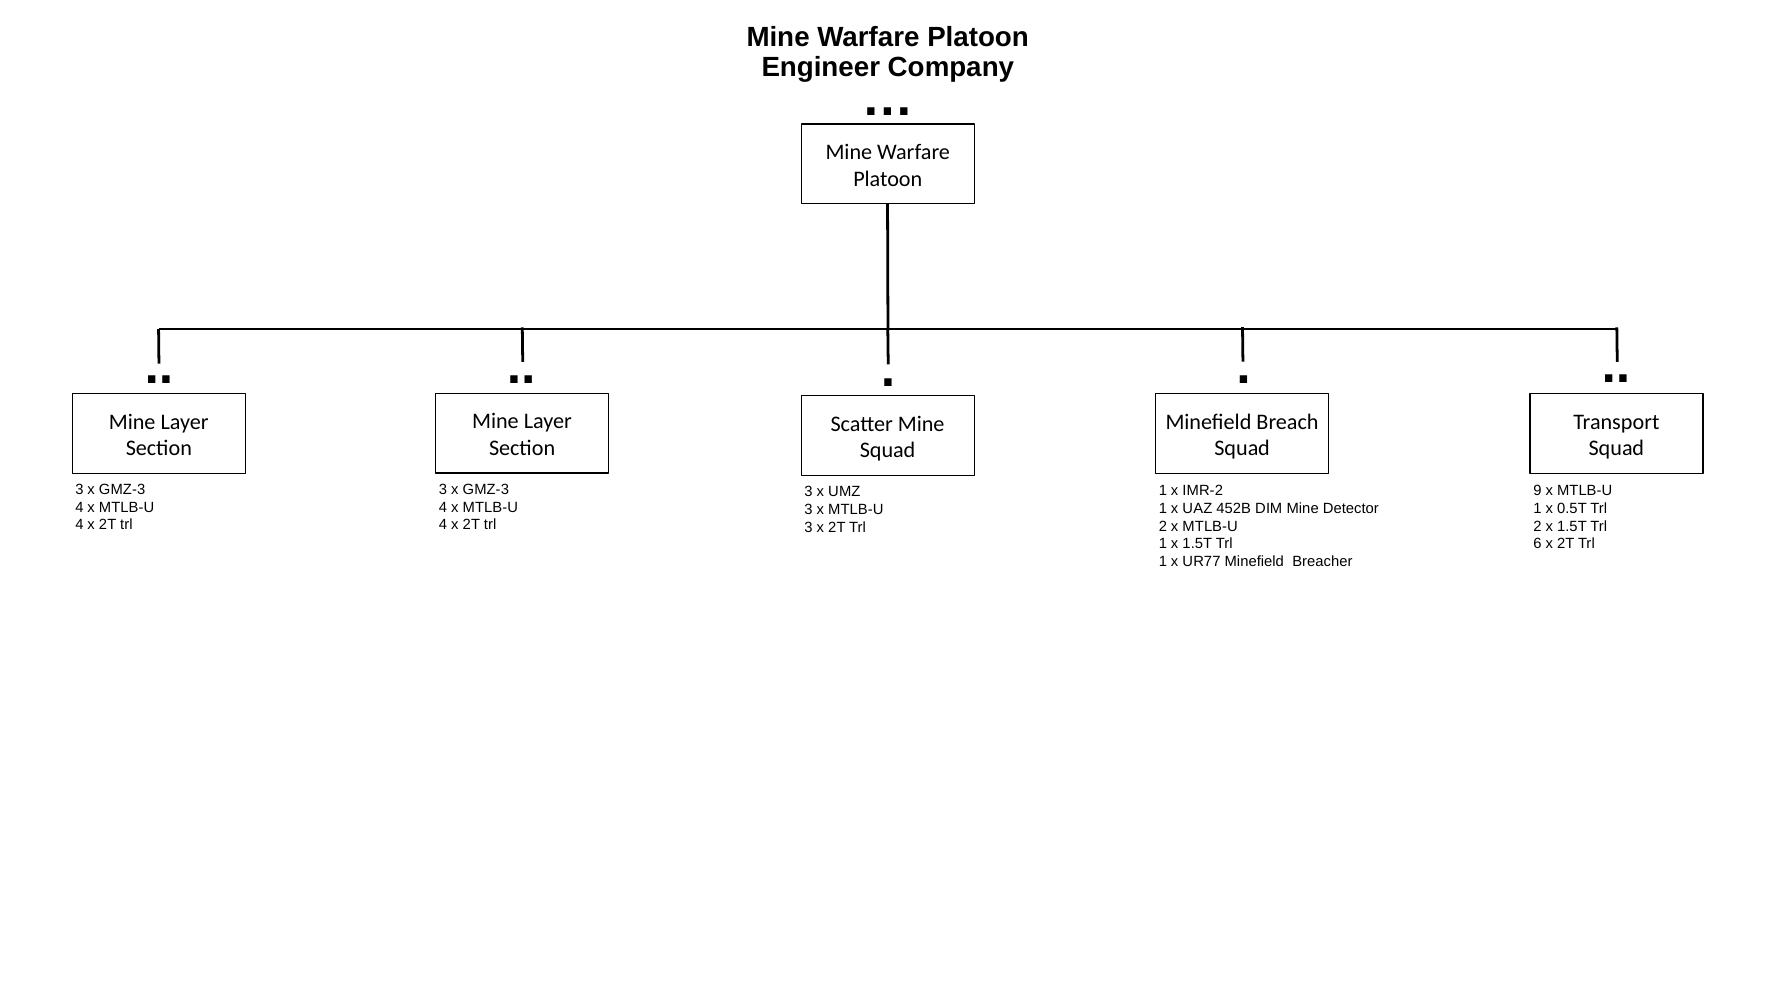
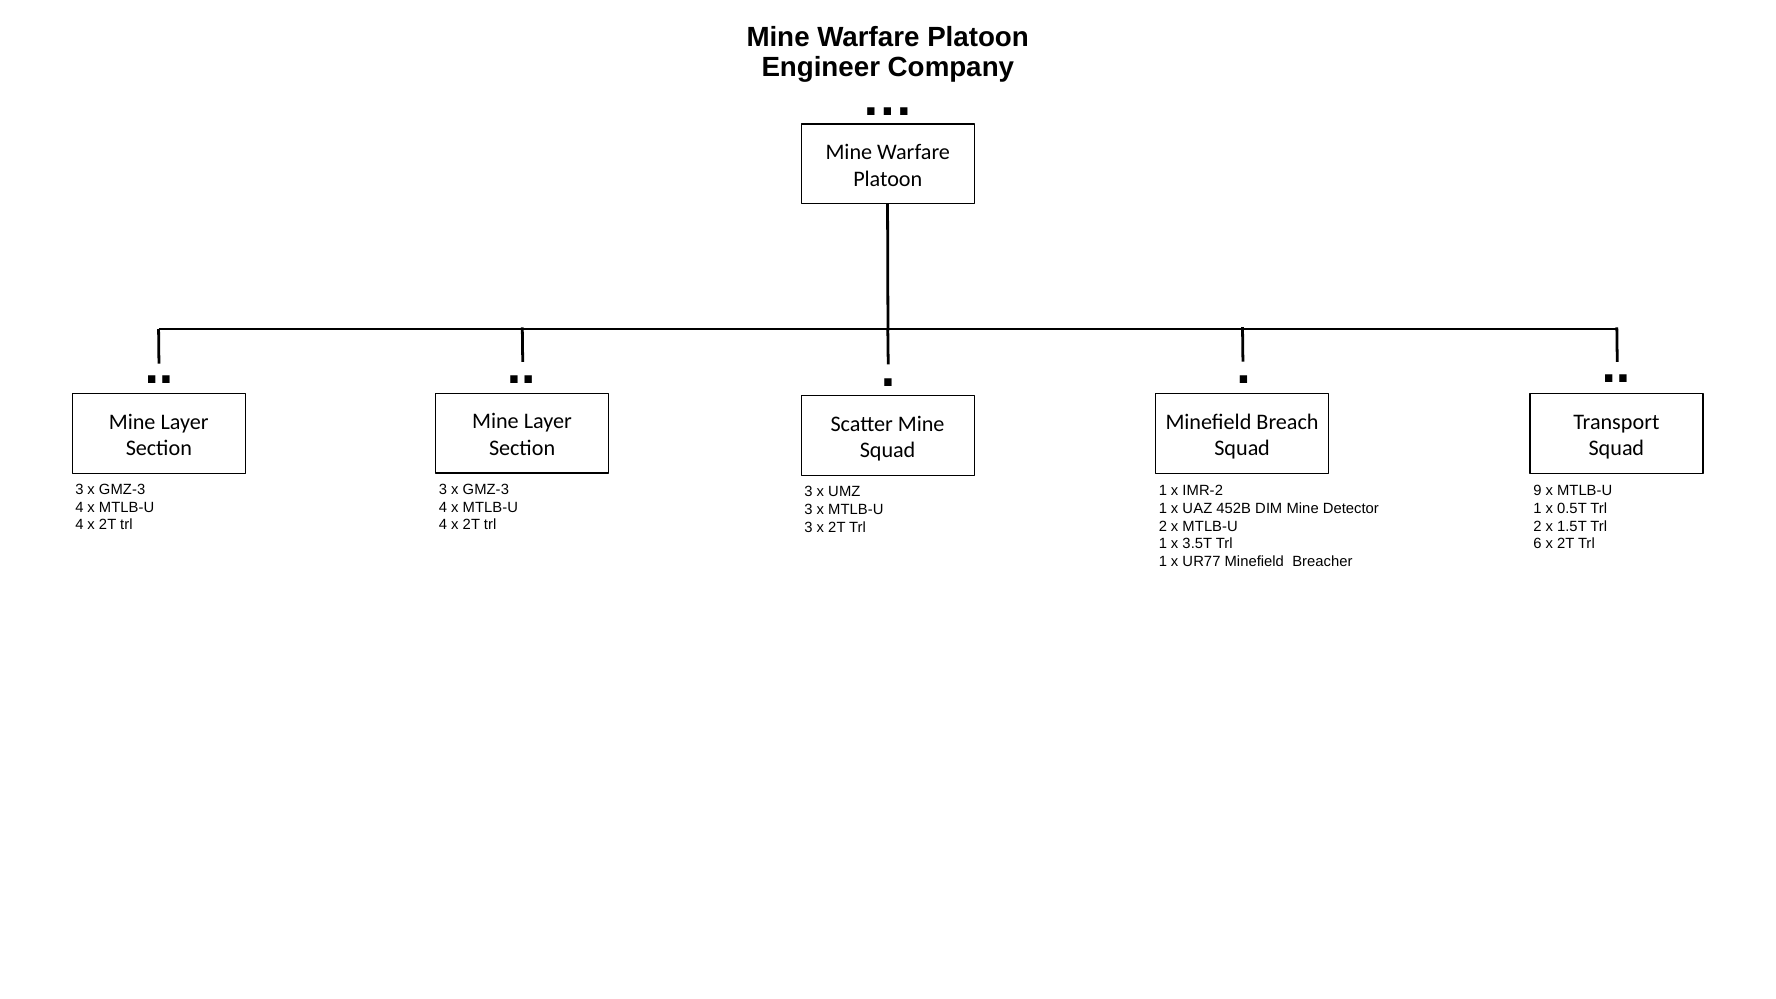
1 x 1.5T: 1.5T -> 3.5T
